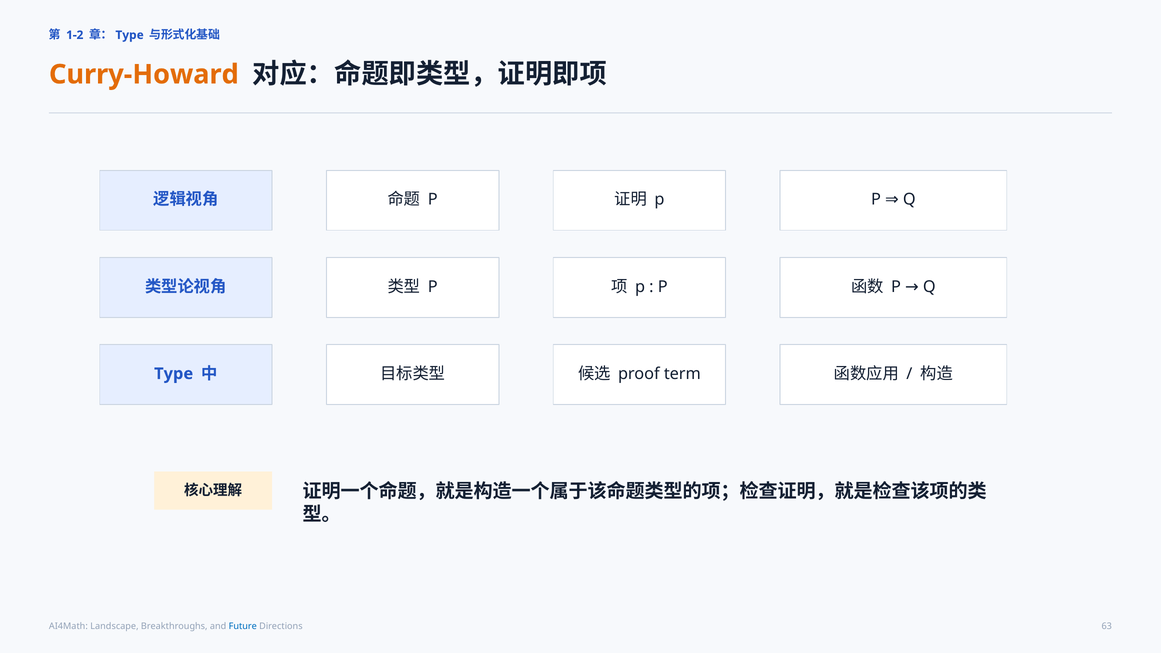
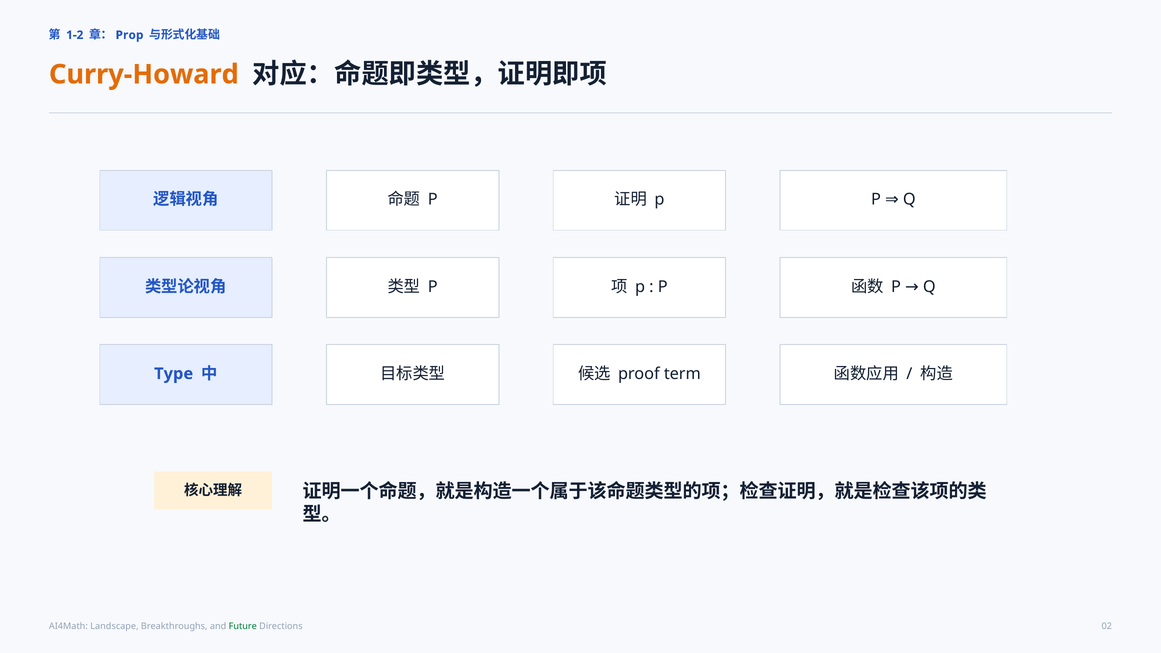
Type at (130, 35): Type -> Prop
Future colour: blue -> green
63: 63 -> 02
